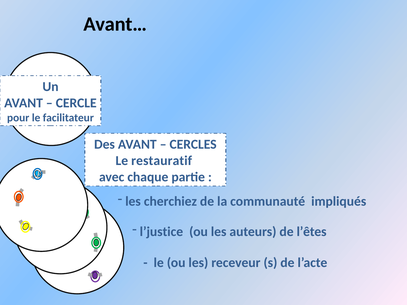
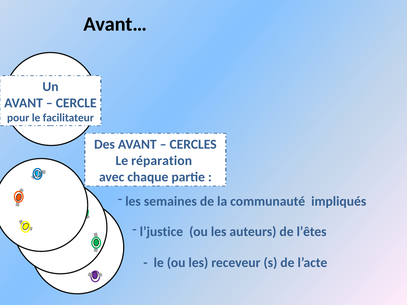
restauratif: restauratif -> réparation
cherchiez: cherchiez -> semaines
